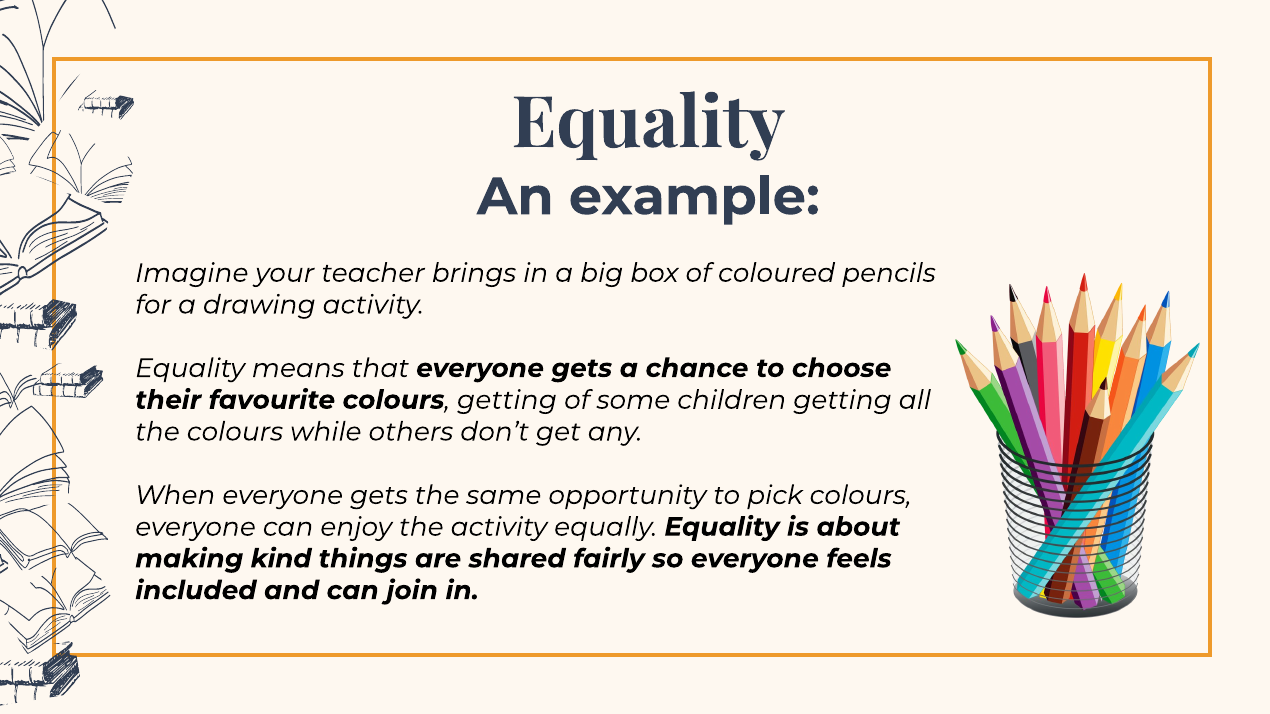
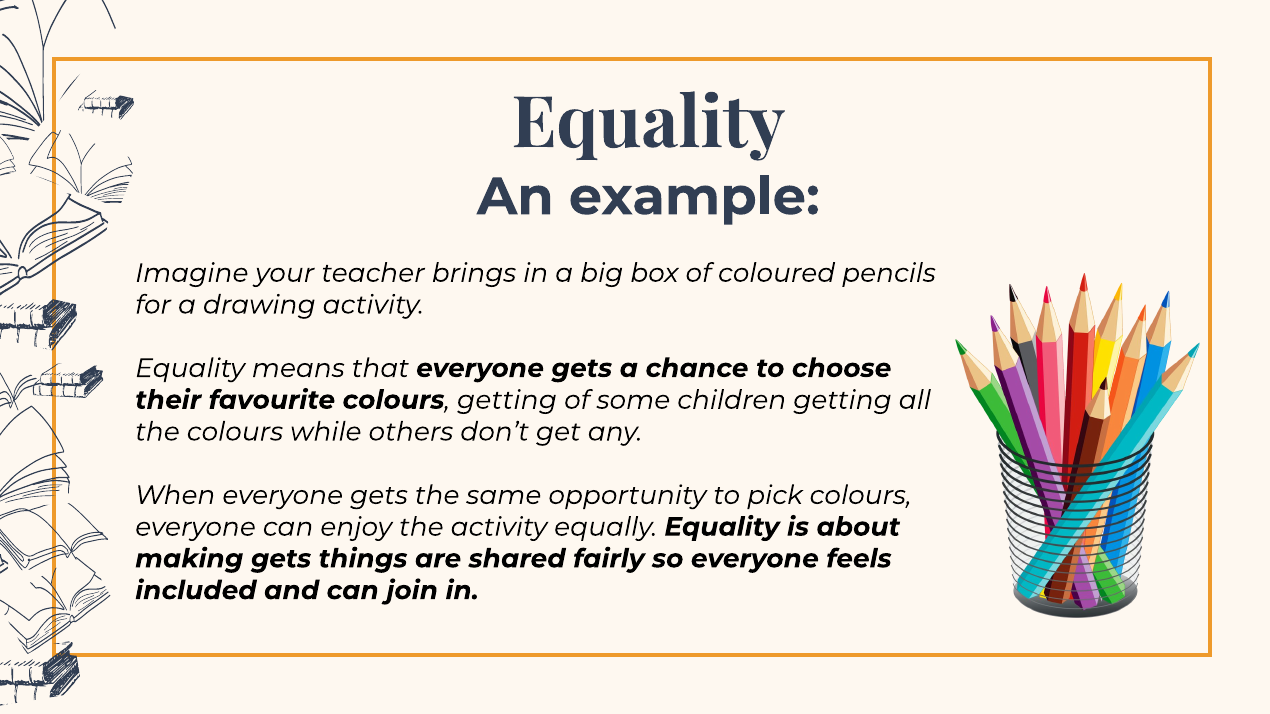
making kind: kind -> gets
